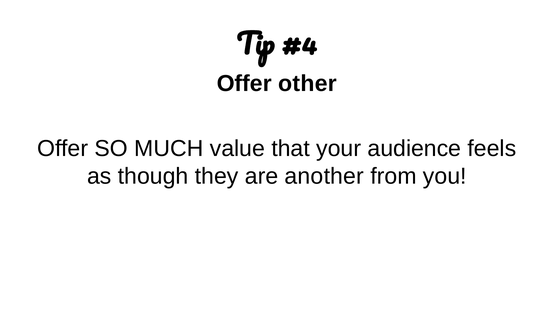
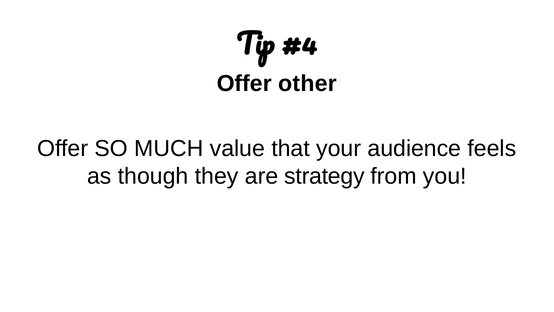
another: another -> strategy
